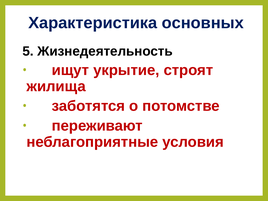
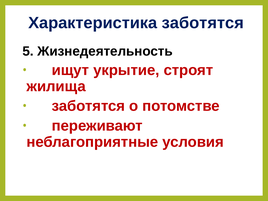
Характеристика основных: основных -> заботятся
